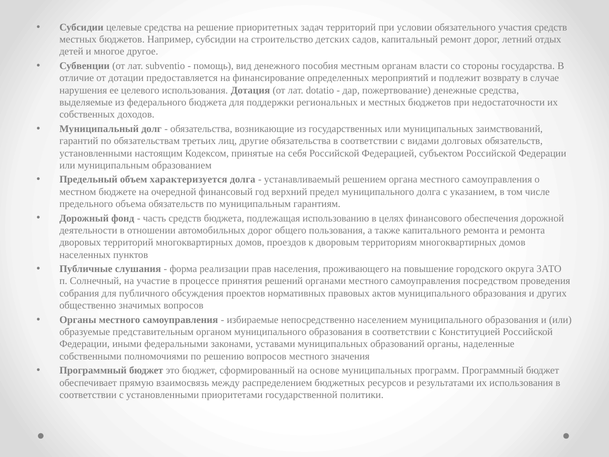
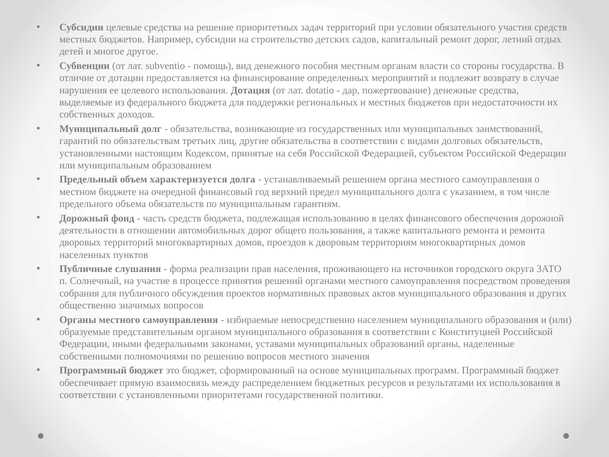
повышение: повышение -> источников
